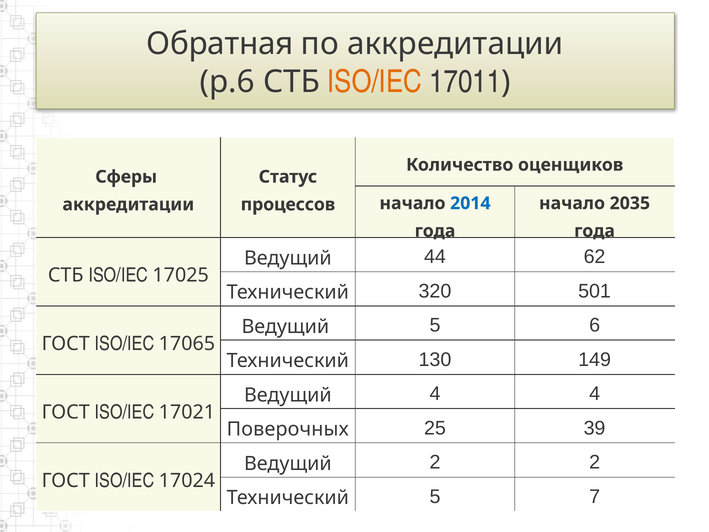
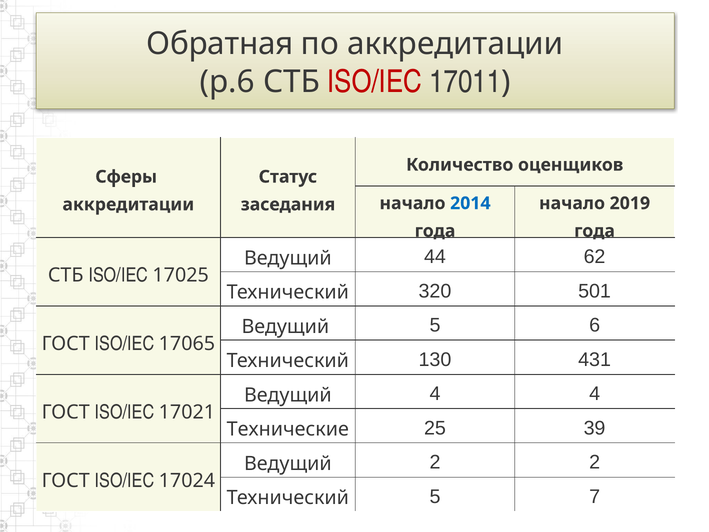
ISO/IEC at (375, 82) colour: orange -> red
2035: 2035 -> 2019
процессов: процессов -> заседания
149: 149 -> 431
Поверочных: Поверочных -> Технические
